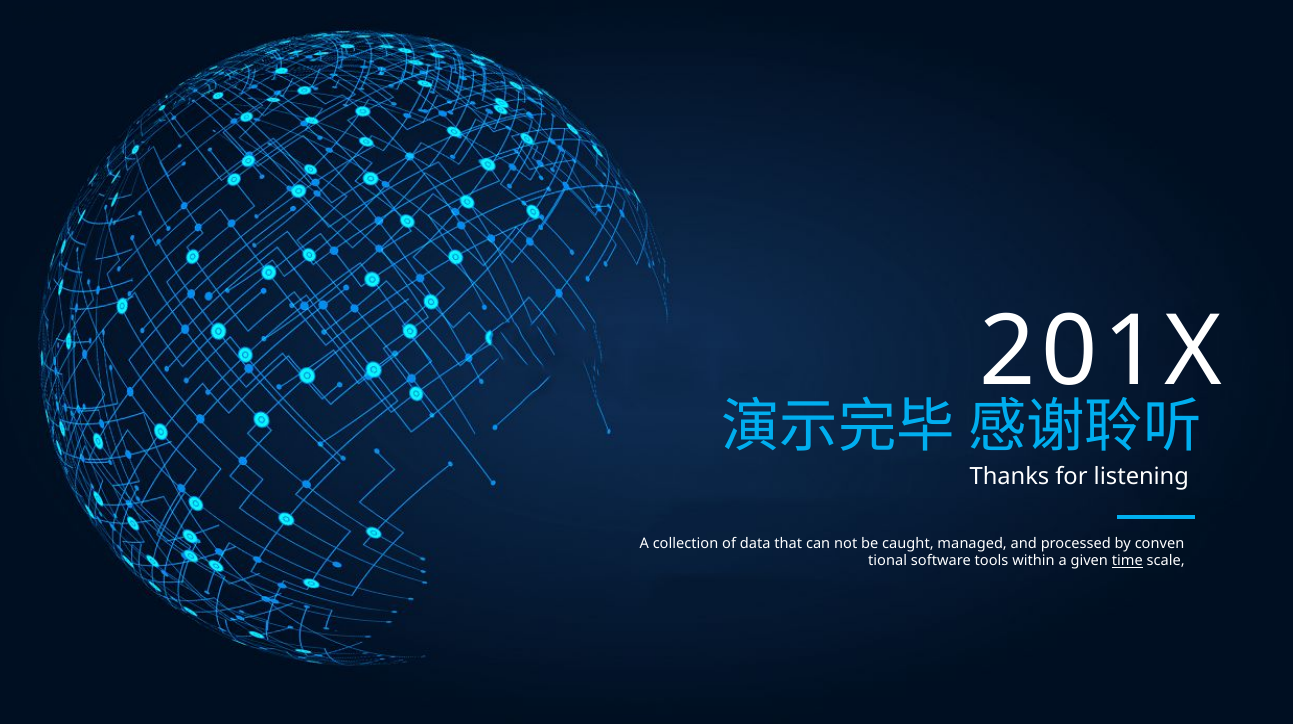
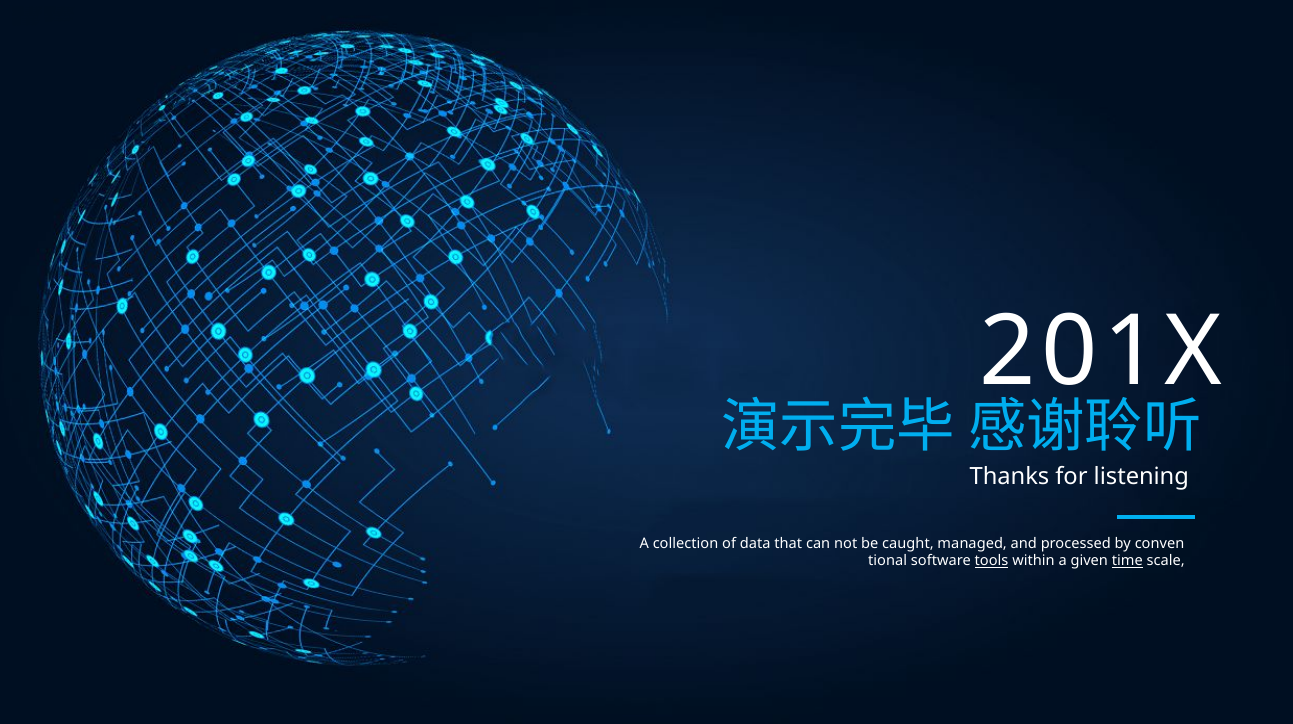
tools underline: none -> present
